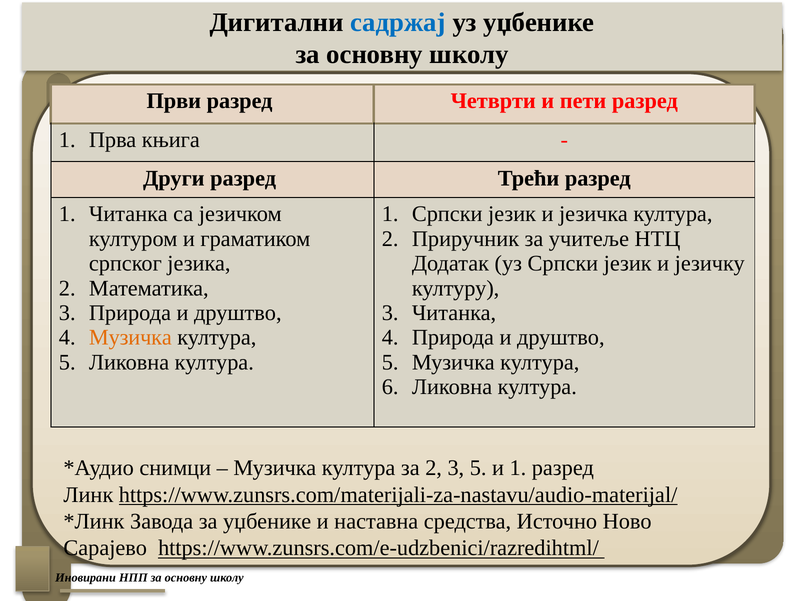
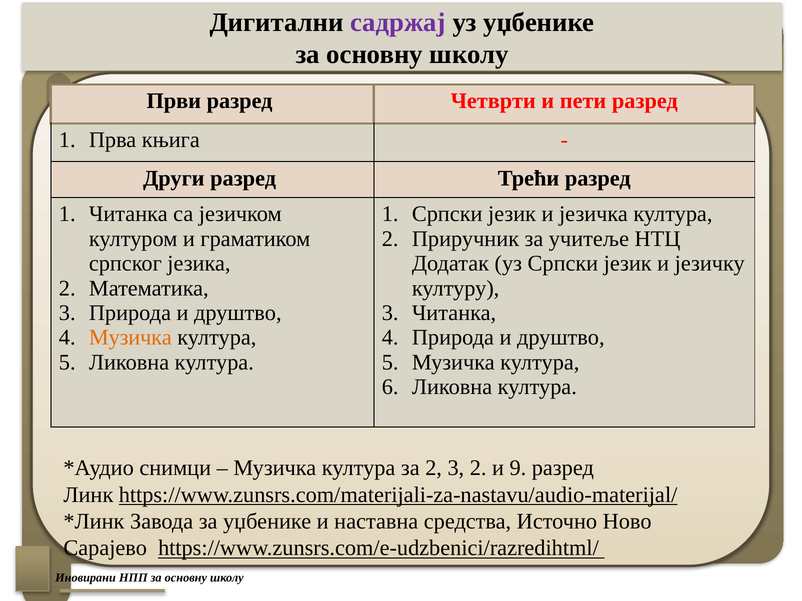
садржај colour: blue -> purple
3 5: 5 -> 2
и 1: 1 -> 9
